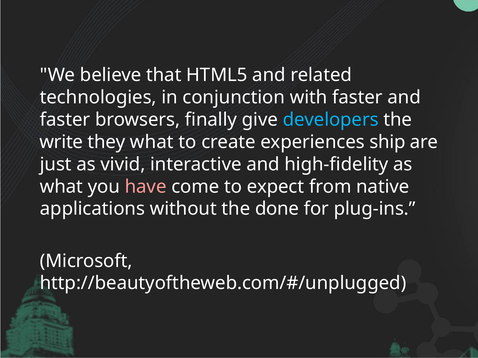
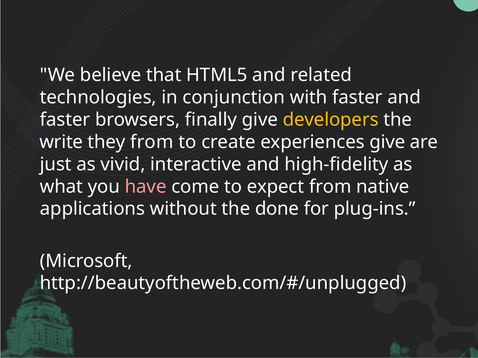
developers colour: light blue -> yellow
they what: what -> from
experiences ship: ship -> give
